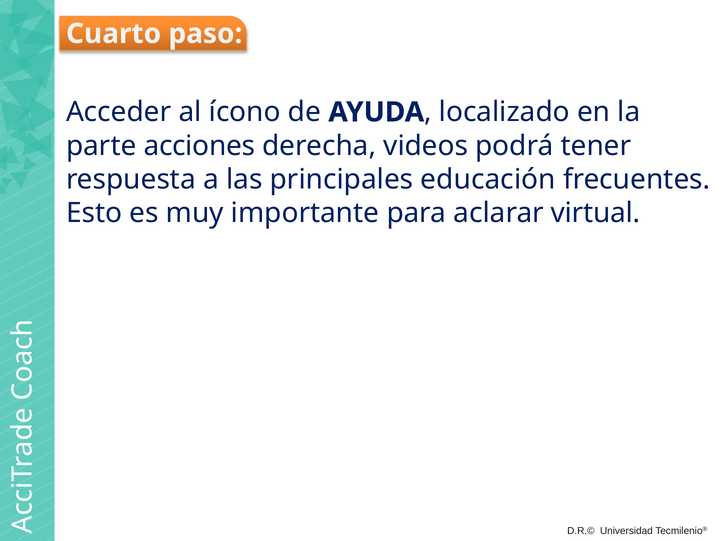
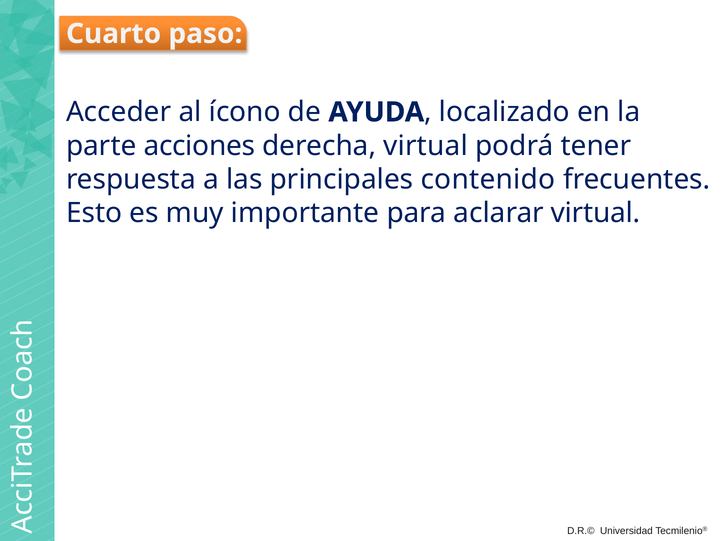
derecha videos: videos -> virtual
educación: educación -> contenido
